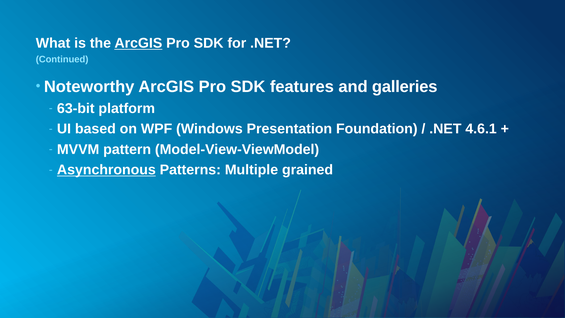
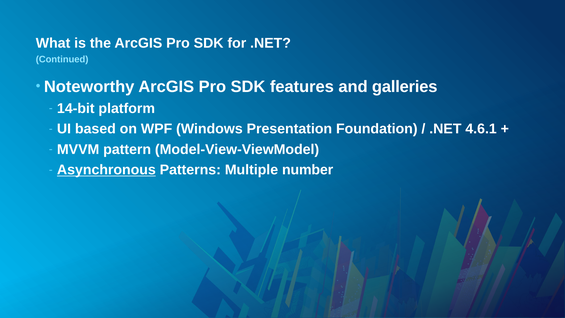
ArcGIS at (138, 43) underline: present -> none
63-bit: 63-bit -> 14-bit
grained: grained -> number
